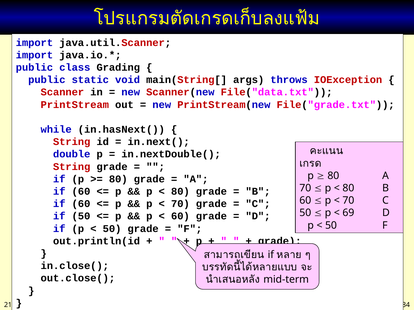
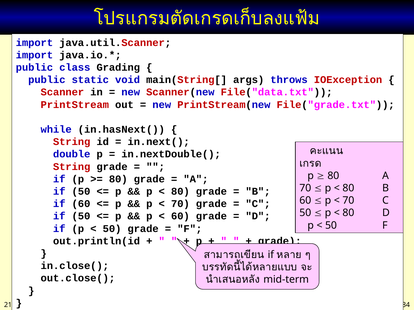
60 at (81, 192): 60 -> 50
69 at (348, 213): 69 -> 80
